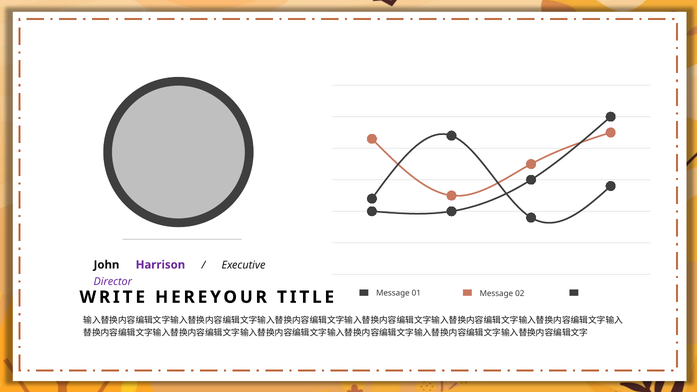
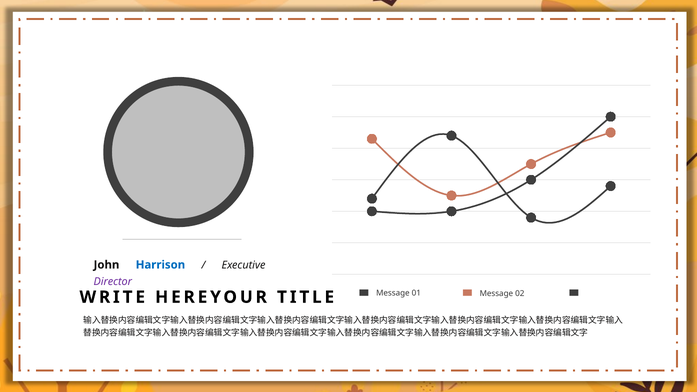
Harrison colour: purple -> blue
